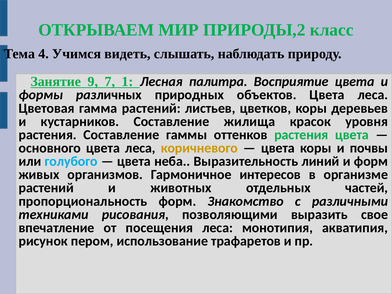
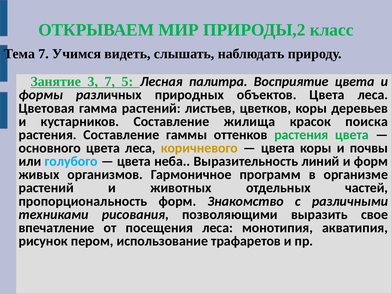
Тема 4: 4 -> 7
9: 9 -> 3
1: 1 -> 5
уровня: уровня -> поиска
интересов: интересов -> программ
